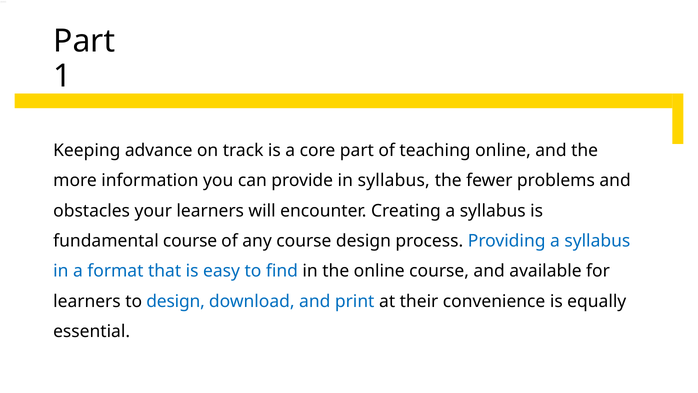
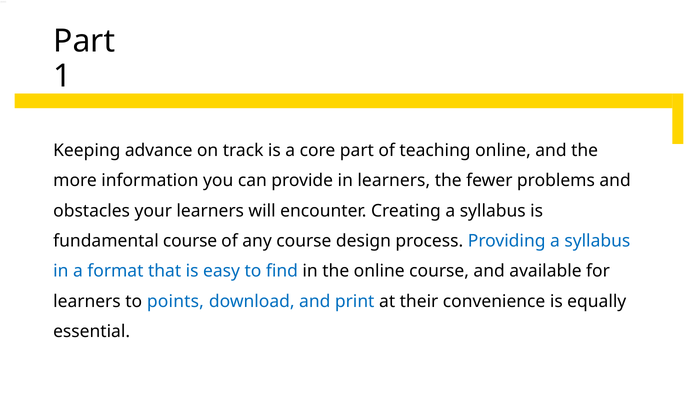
in syllabus: syllabus -> learners
to design: design -> points
